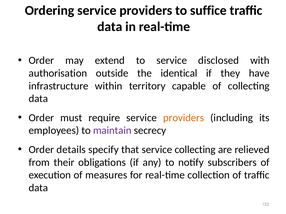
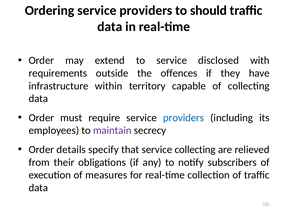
suffice: suffice -> should
authorisation: authorisation -> requirements
identical: identical -> offences
providers at (184, 118) colour: orange -> blue
